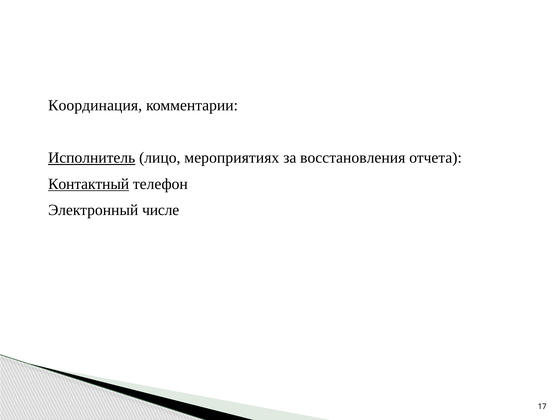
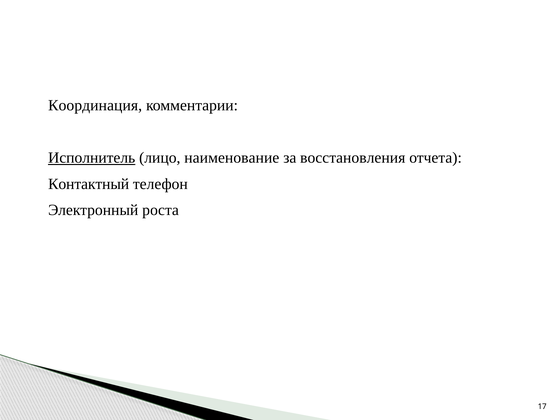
мероприятиях: мероприятиях -> наименование
Контактный underline: present -> none
числе: числе -> роста
